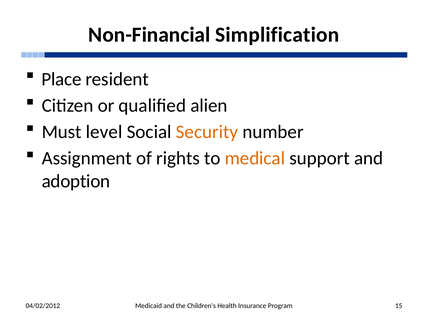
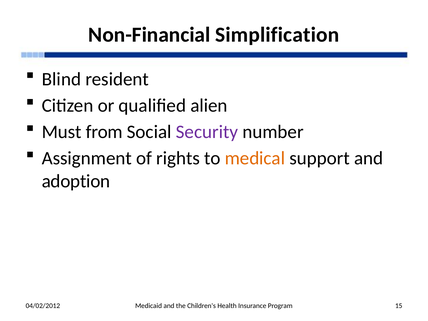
Place: Place -> Blind
level: level -> from
Security colour: orange -> purple
